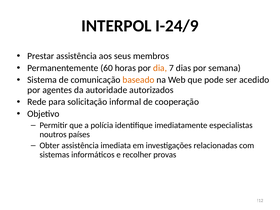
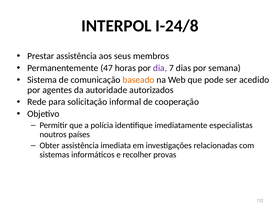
I-24/9: I-24/9 -> I-24/8
60: 60 -> 47
dia colour: orange -> purple
